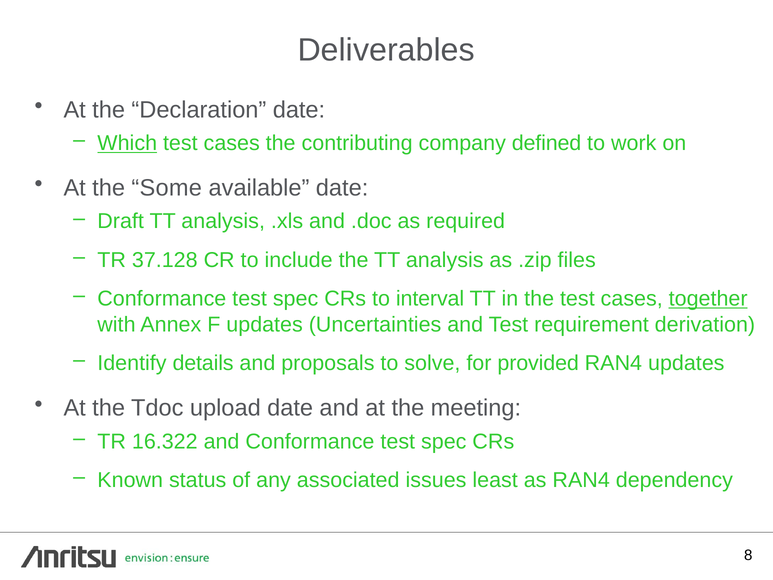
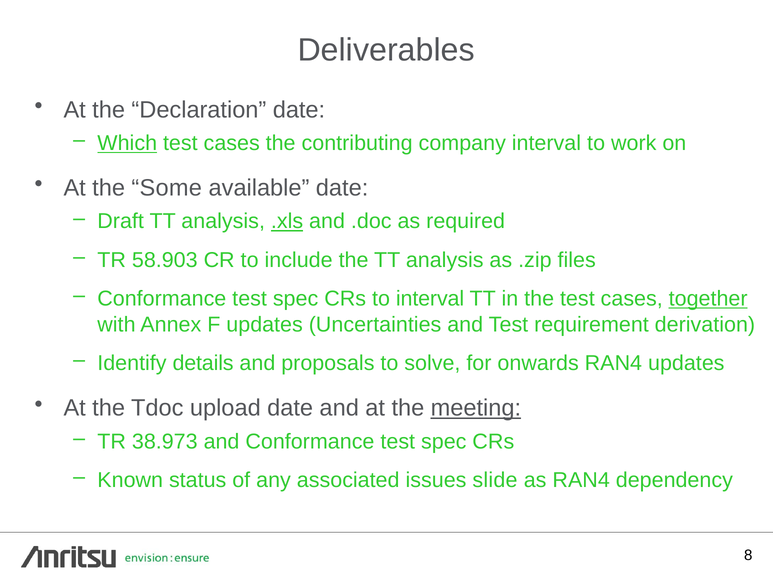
company defined: defined -> interval
.xls underline: none -> present
37.128: 37.128 -> 58.903
provided: provided -> onwards
meeting underline: none -> present
16.322: 16.322 -> 38.973
least: least -> slide
